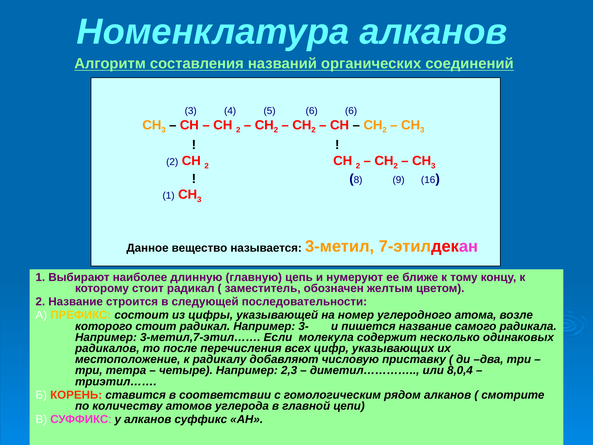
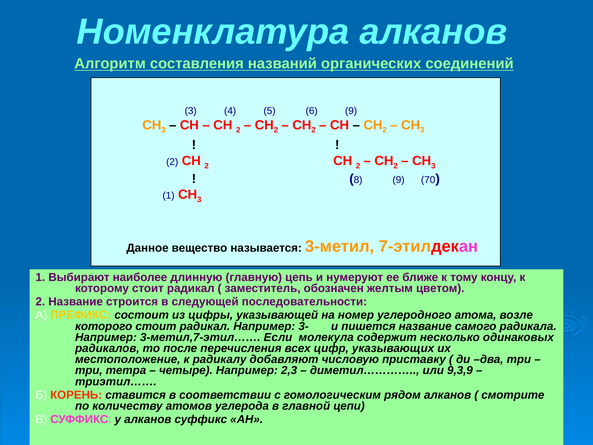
6 6: 6 -> 9
16: 16 -> 70
8,0,4: 8,0,4 -> 9,3,9
